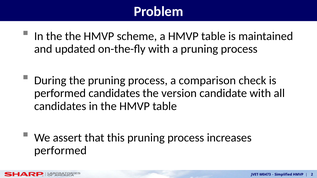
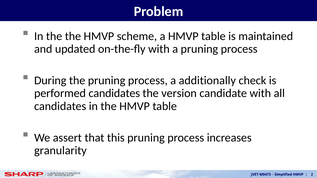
comparison: comparison -> additionally
performed at (60, 151): performed -> granularity
